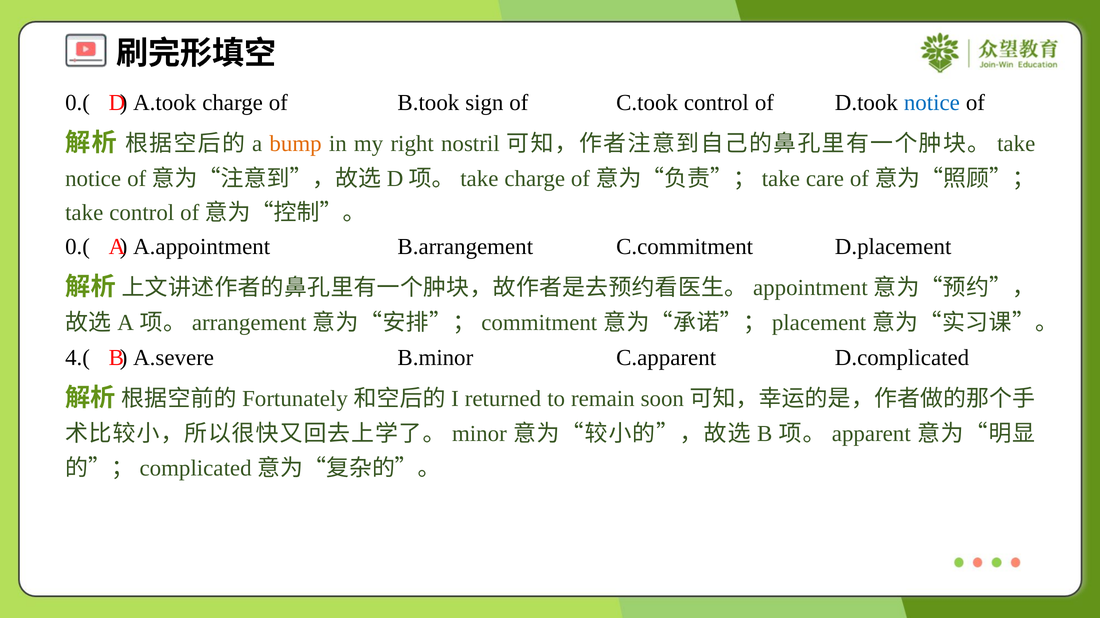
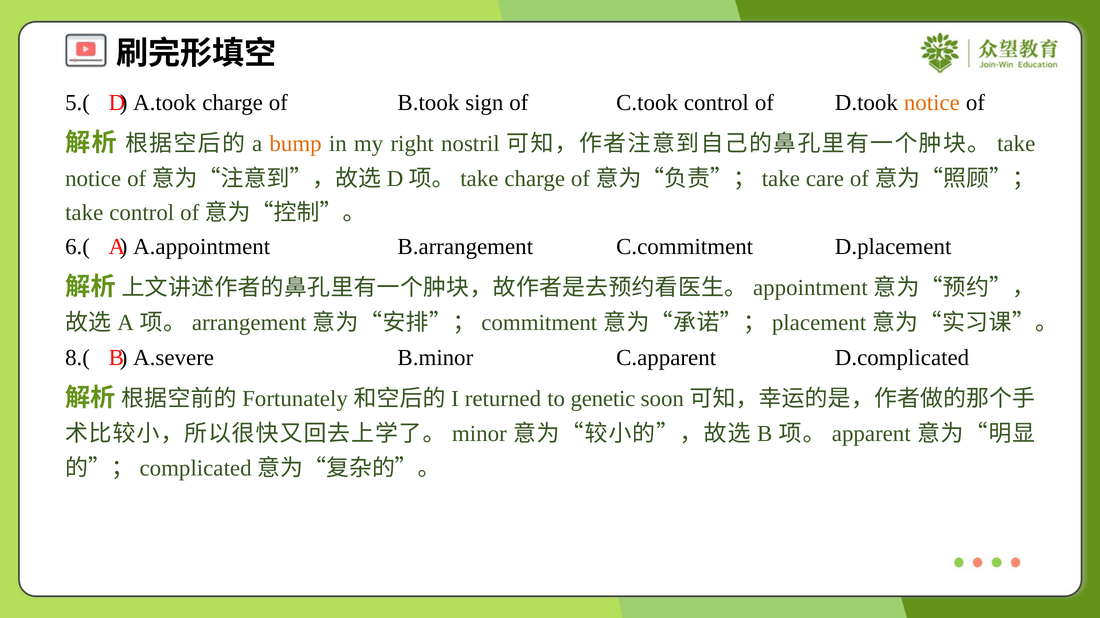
0.( at (78, 103): 0.( -> 5.(
notice at (932, 103) colour: blue -> orange
0.( at (78, 247): 0.( -> 6.(
4.(: 4.( -> 8.(
remain: remain -> genetic
